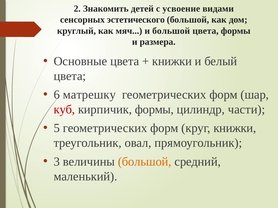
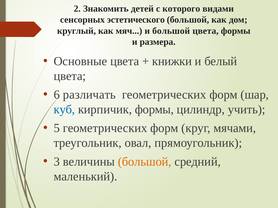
усвоение: усвоение -> которого
матрешку: матрешку -> различать
куб colour: red -> blue
части: части -> учить
круг книжки: книжки -> мячами
